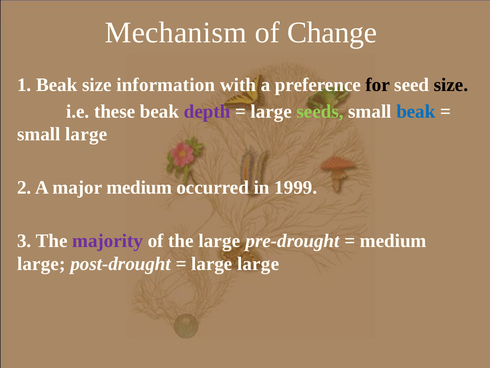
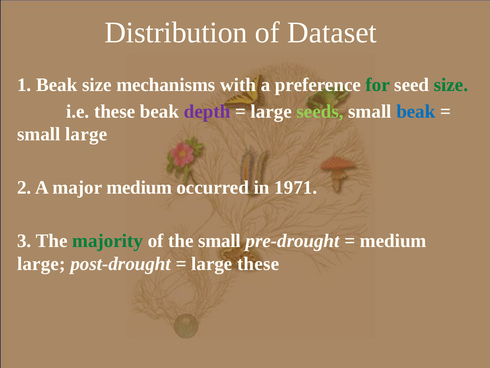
Mechanism: Mechanism -> Distribution
Change: Change -> Dataset
information: information -> mechanisms
for colour: black -> green
size at (451, 85) colour: black -> green
1999: 1999 -> 1971
majority colour: purple -> green
the large: large -> small
large large: large -> these
